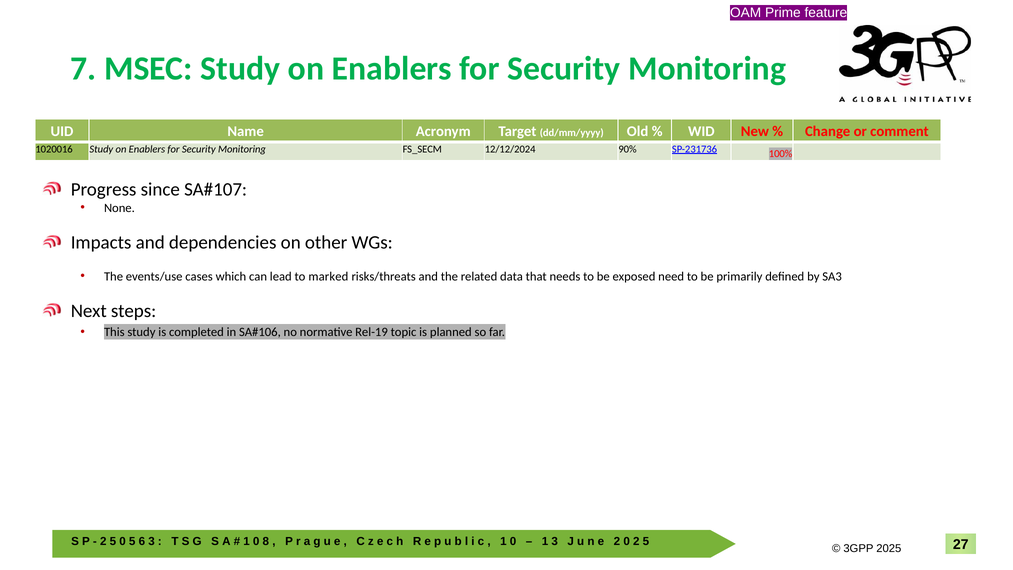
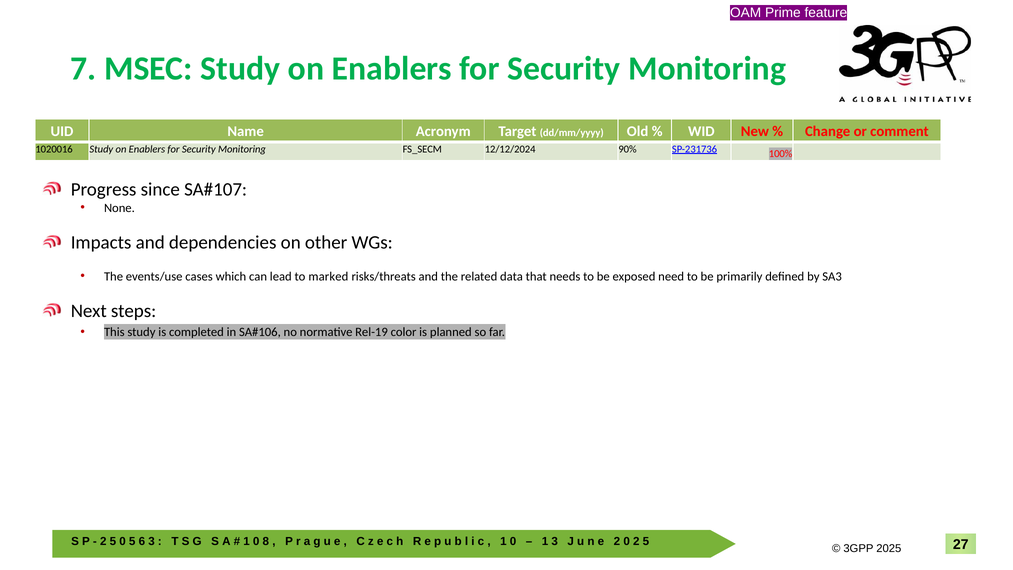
topic: topic -> color
